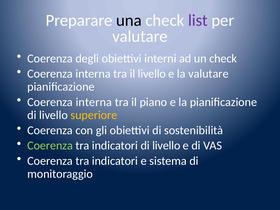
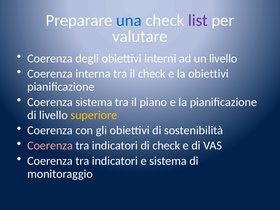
una colour: black -> blue
un check: check -> livello
il livello: livello -> check
la valutare: valutare -> obiettivi
interna at (94, 102): interna -> sistema
Coerenza at (50, 146) colour: light green -> pink
indicatori di livello: livello -> check
